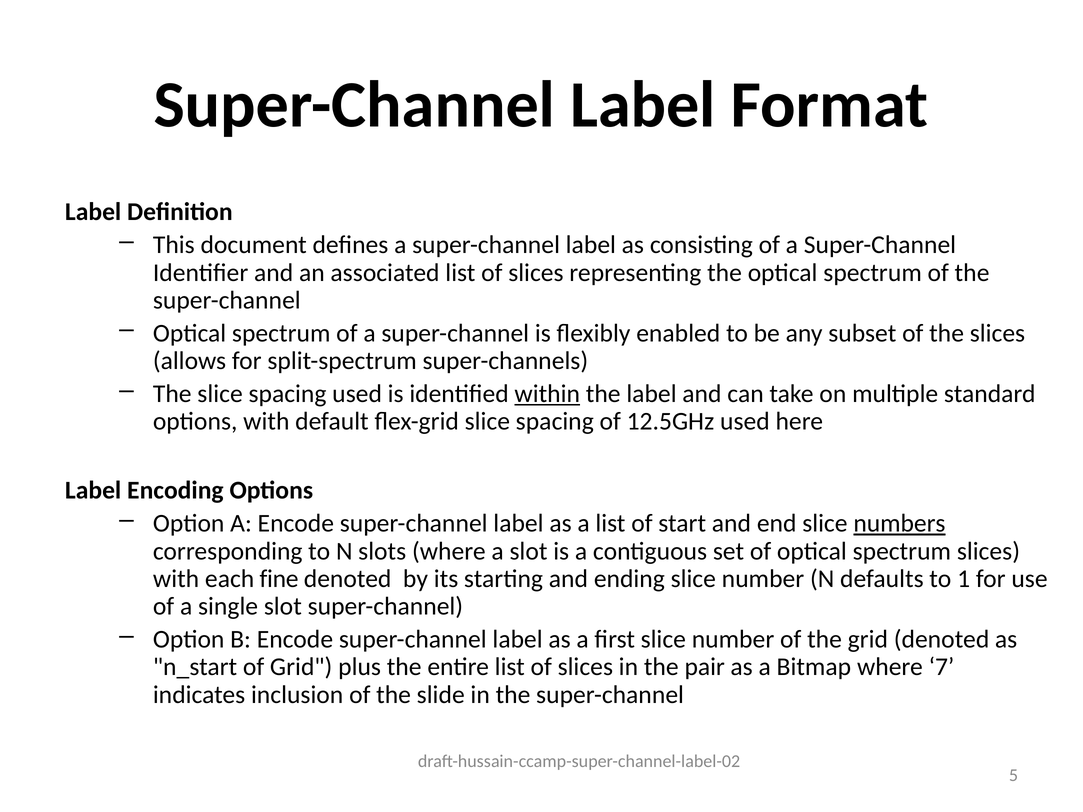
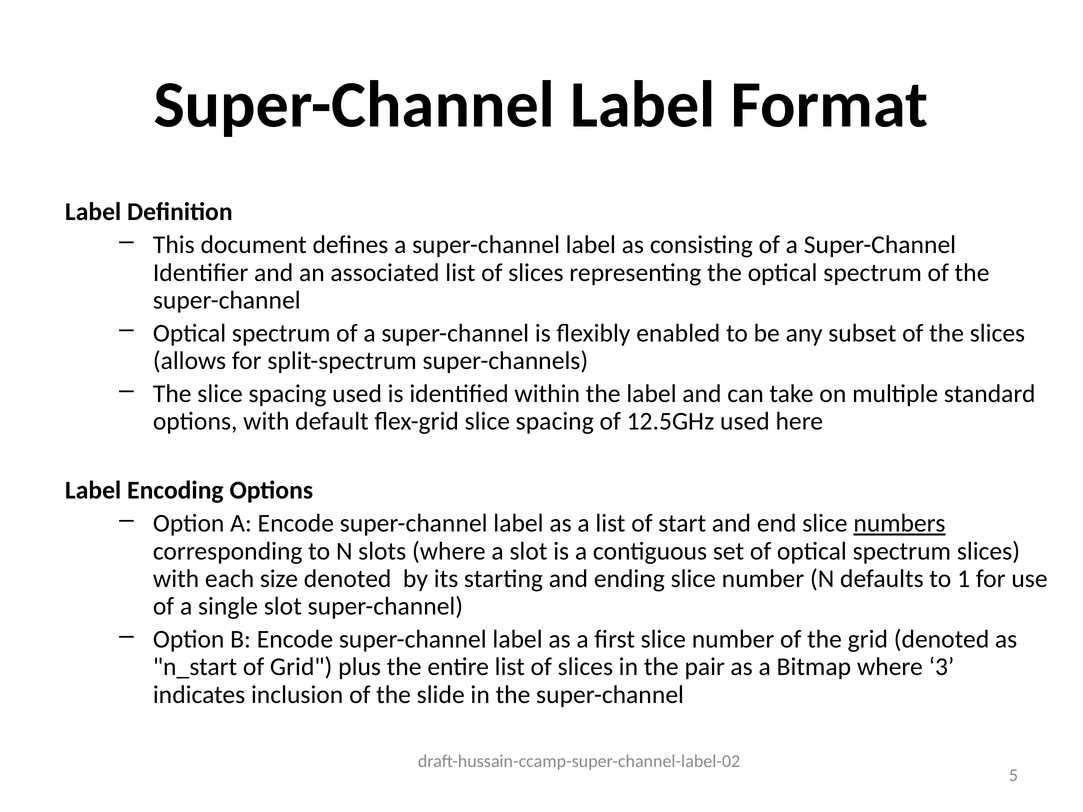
within underline: present -> none
fine: fine -> size
7: 7 -> 3
